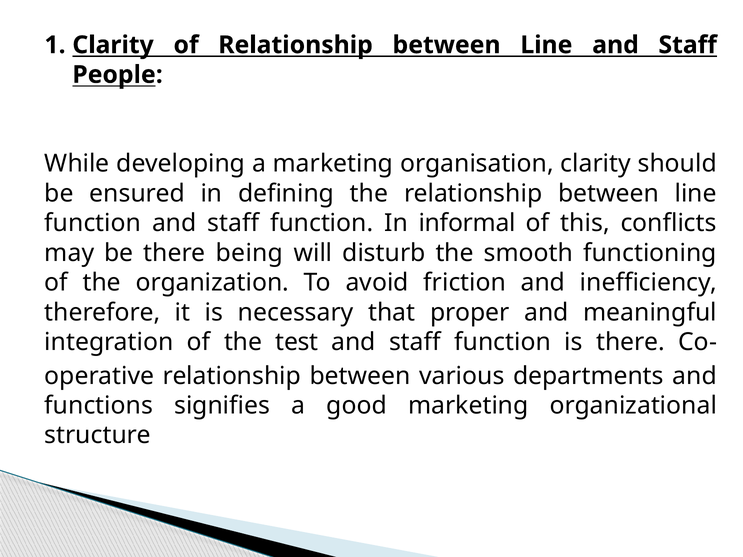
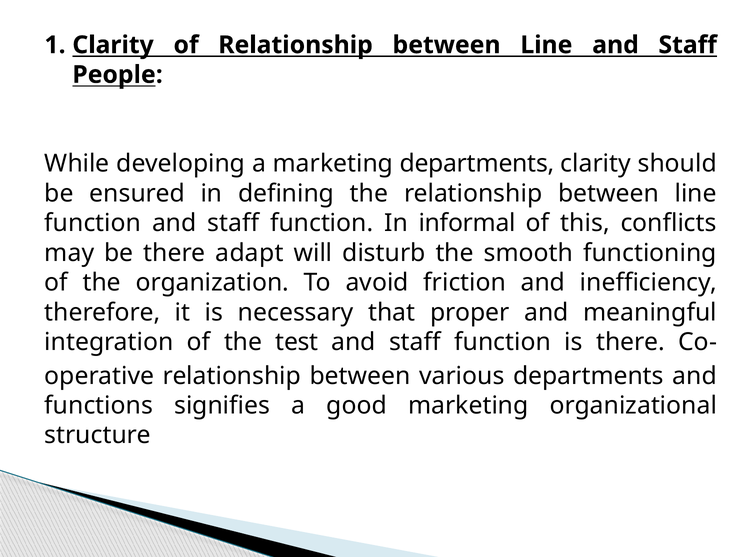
marketing organisation: organisation -> departments
being: being -> adapt
